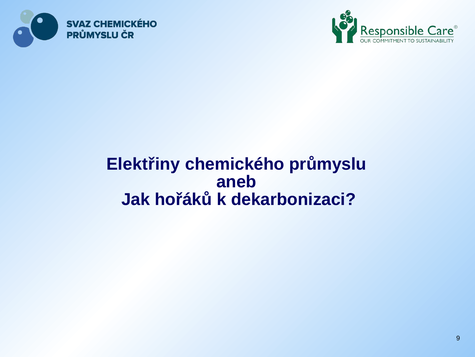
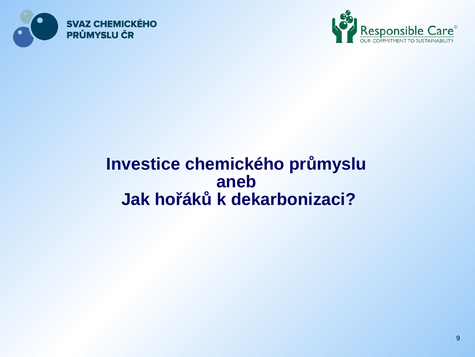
Elektřiny: Elektřiny -> Investice
